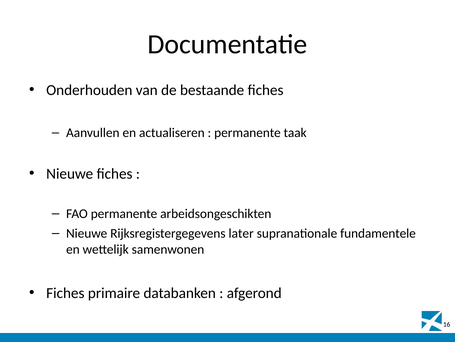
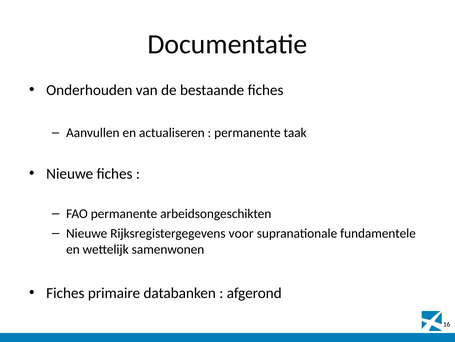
later: later -> voor
